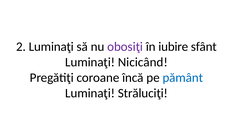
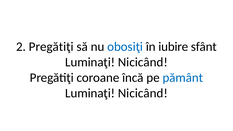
2 Luminaţi: Luminaţi -> Pregătiţi
obosiţi colour: purple -> blue
Străluciţi at (143, 93): Străluciţi -> Nicicând
